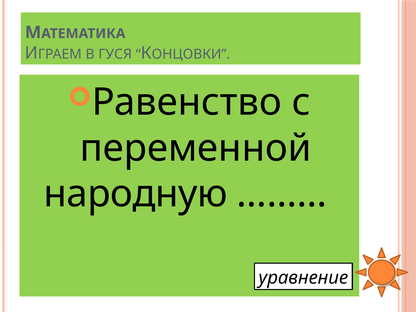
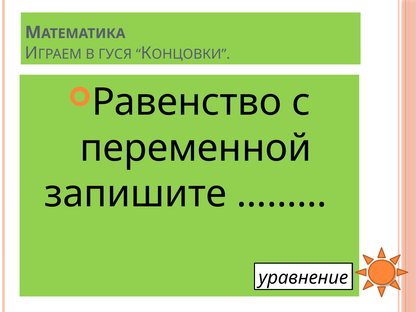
народную: народную -> запишите
